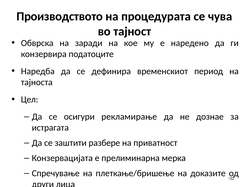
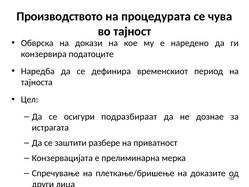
заради: заради -> докази
рекламирање: рекламирање -> подразбираат
